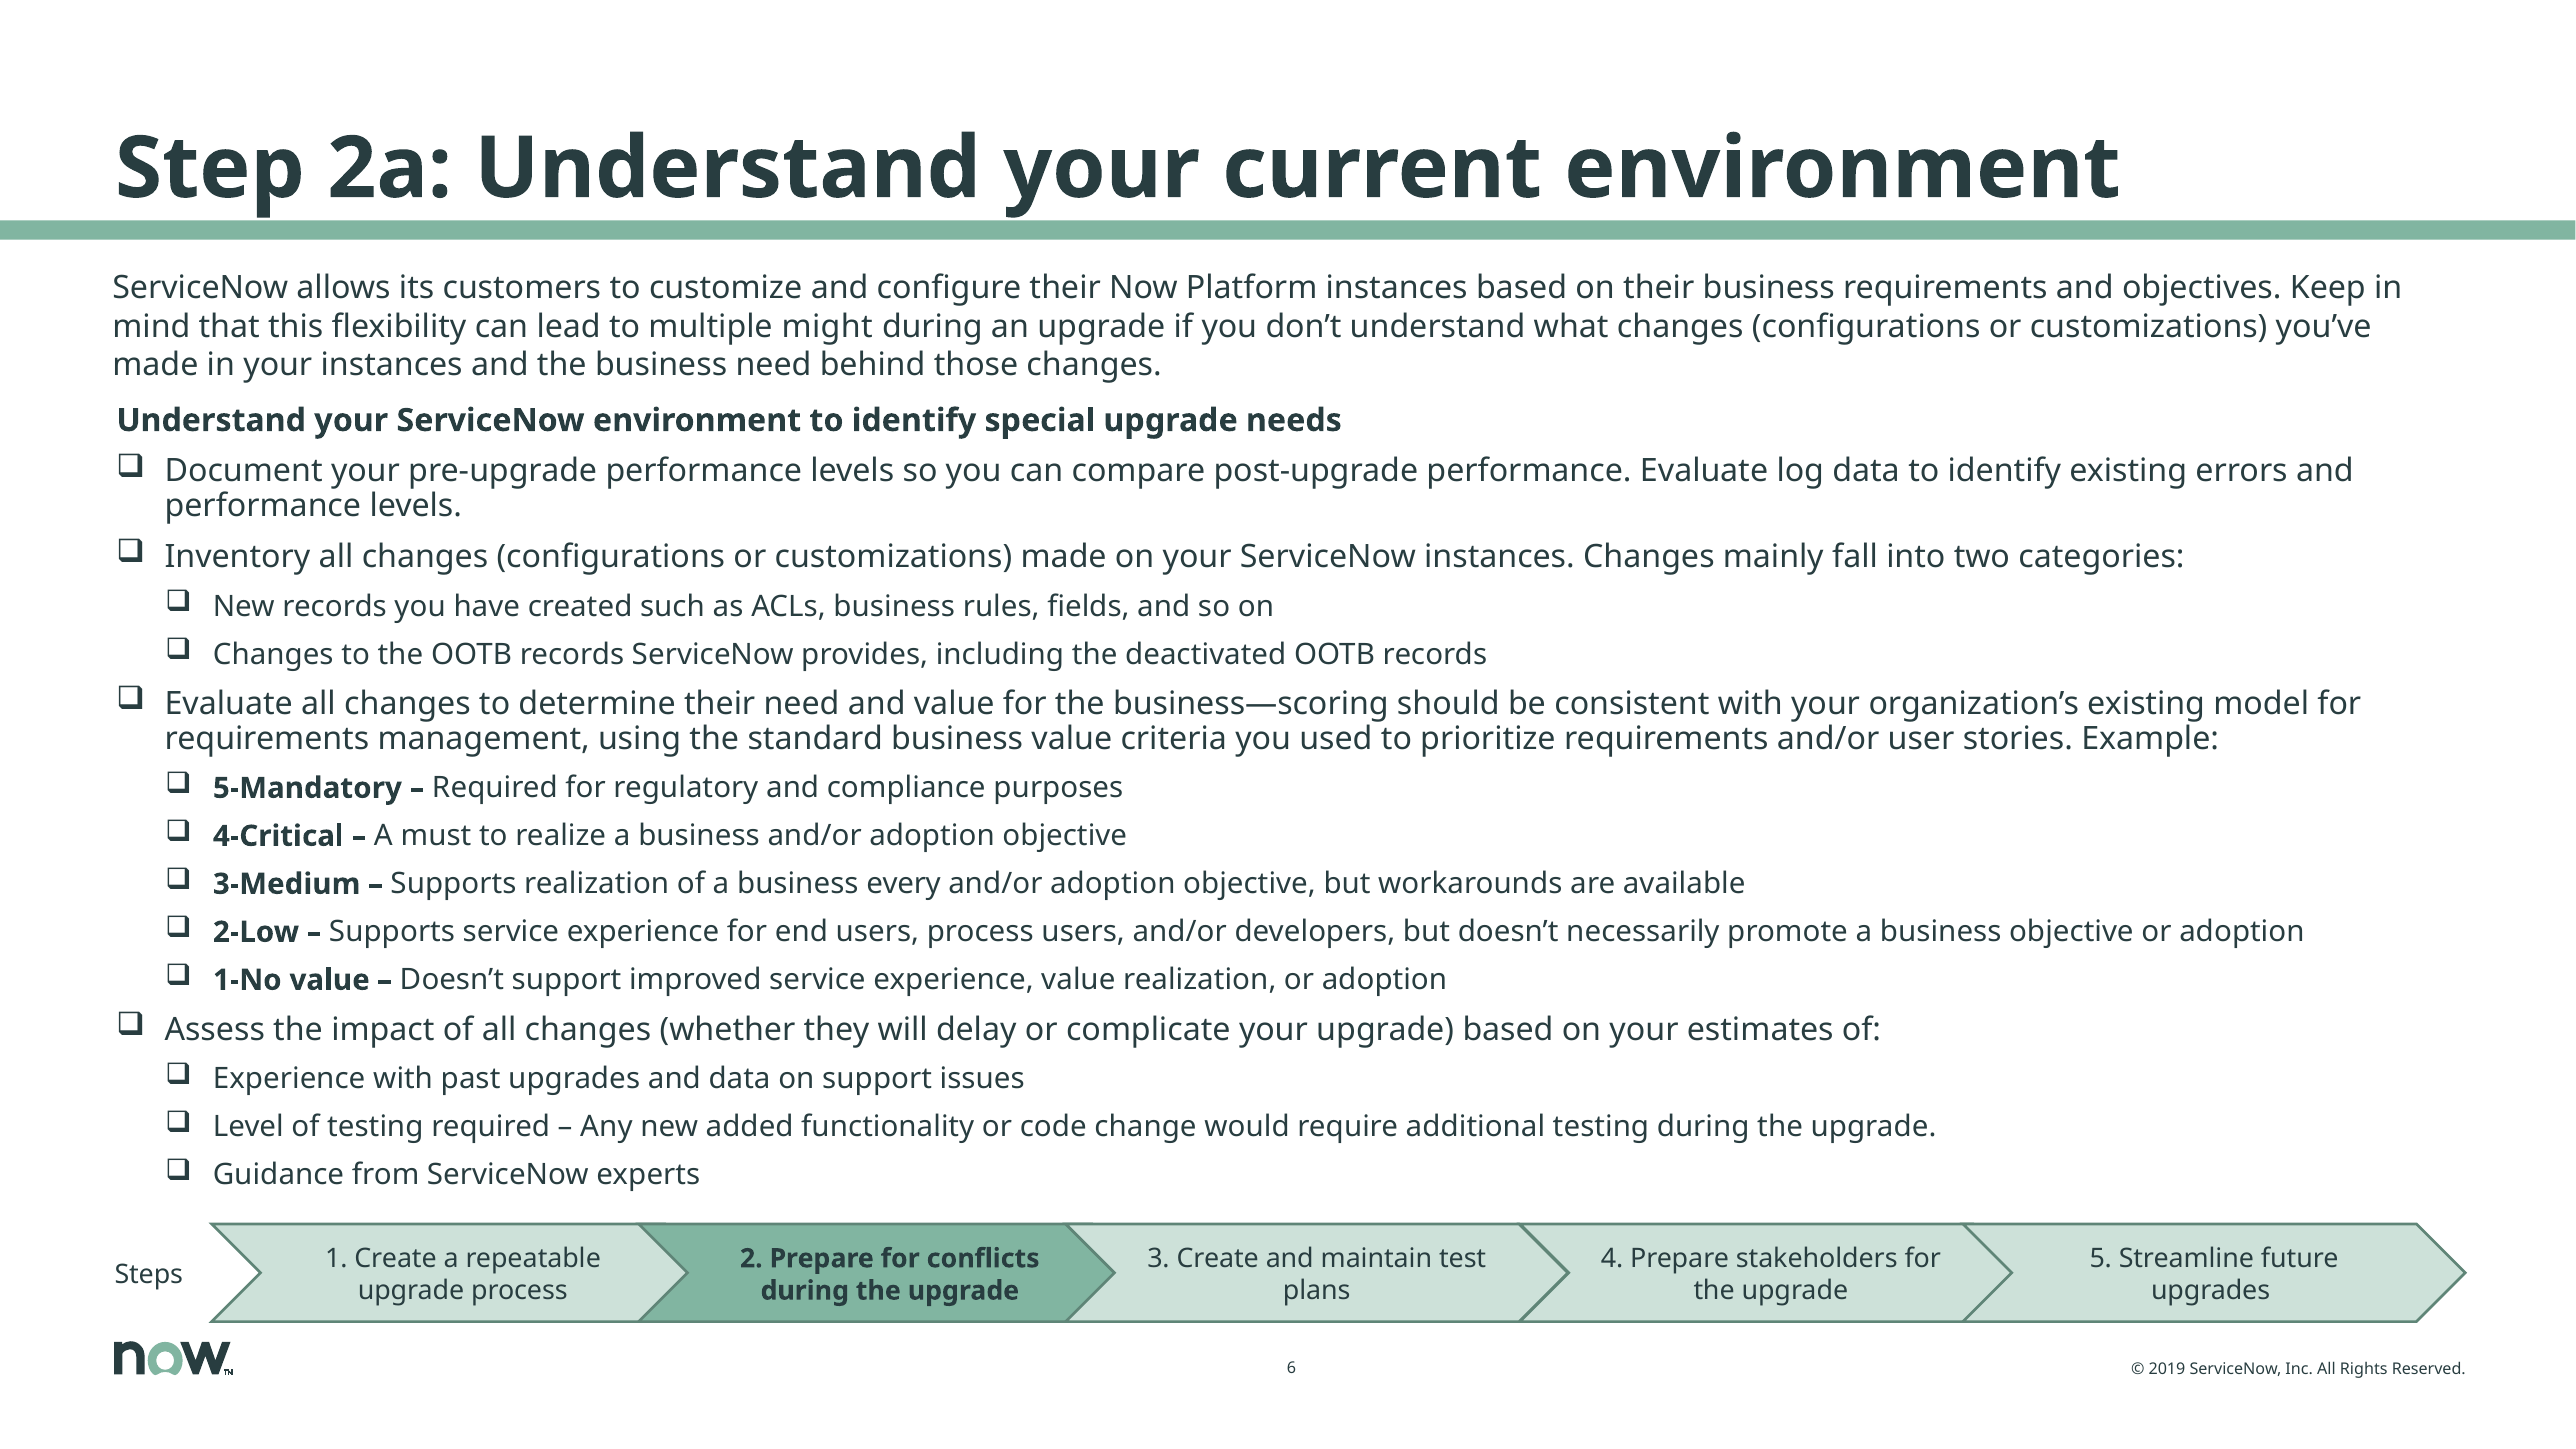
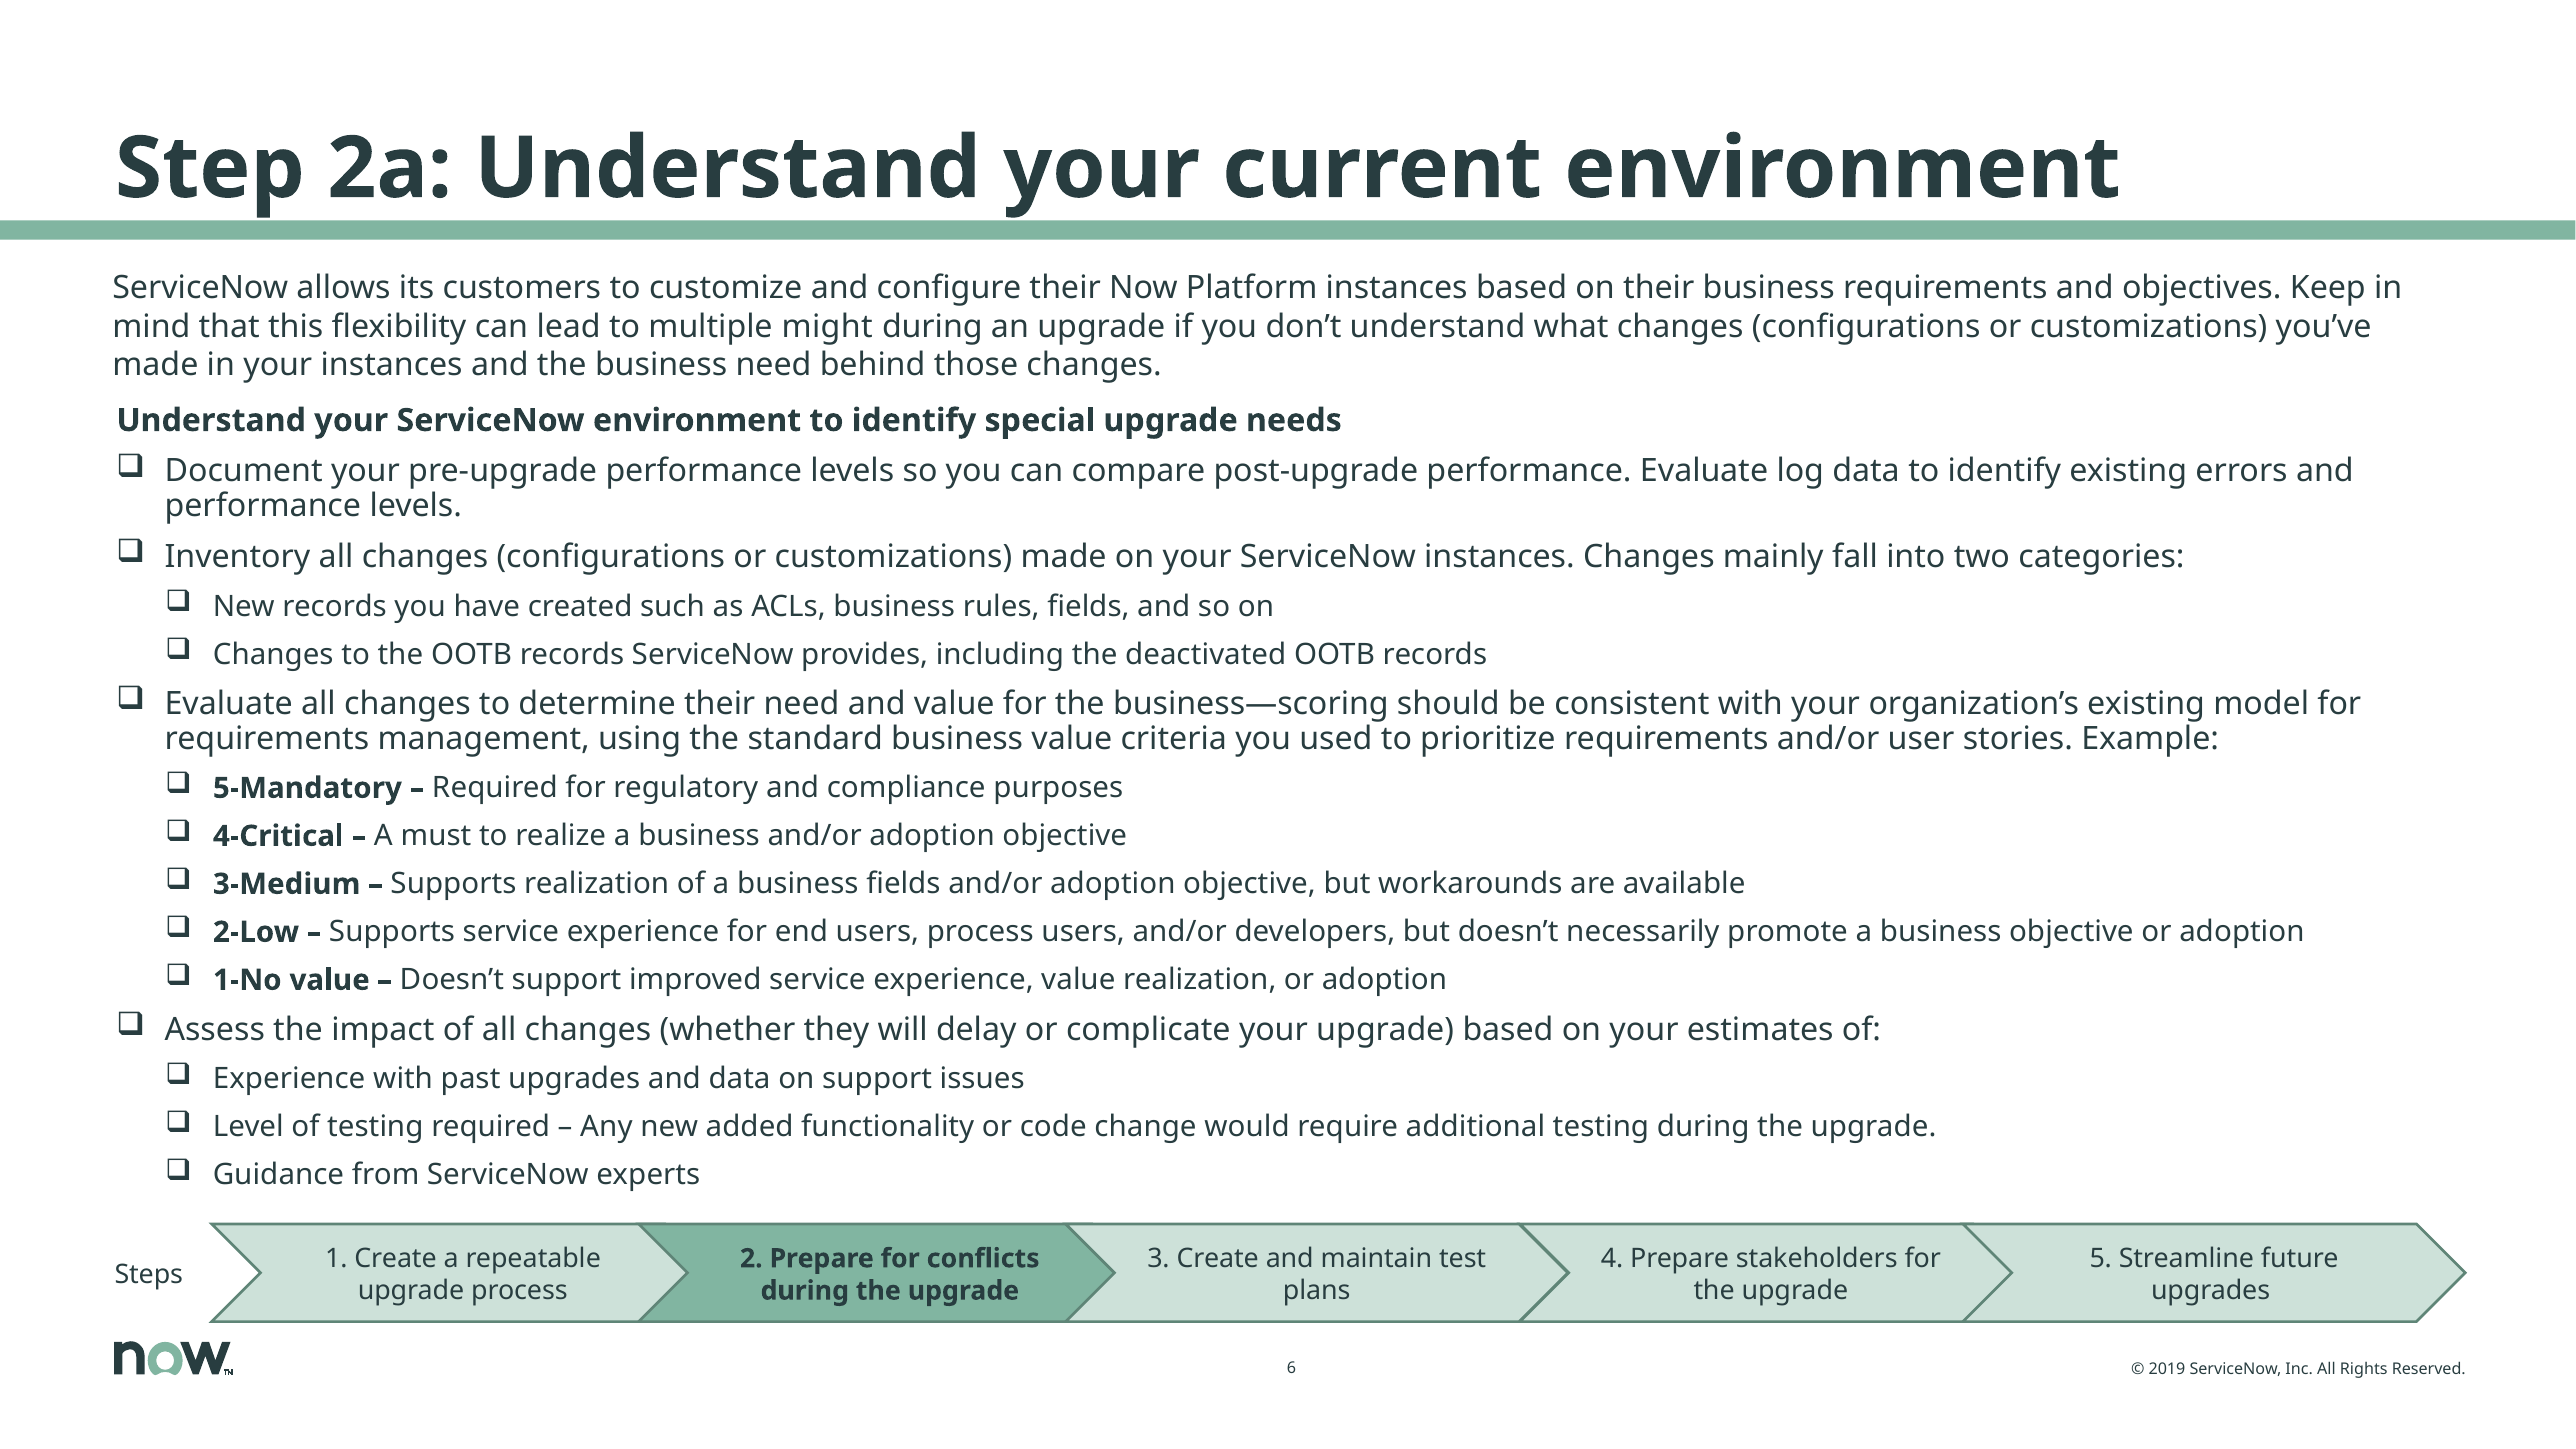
business every: every -> fields
